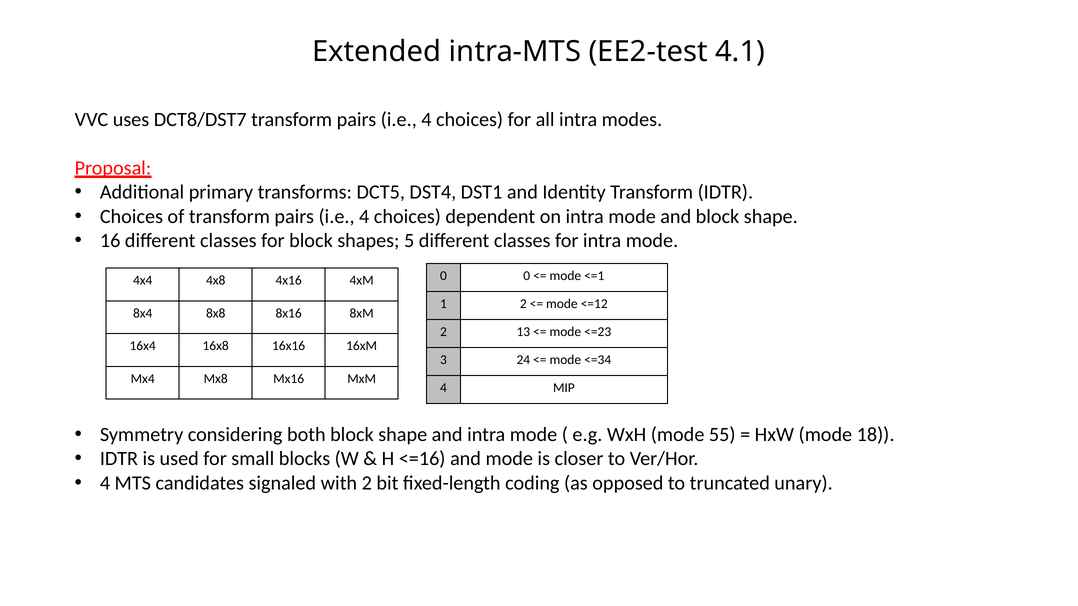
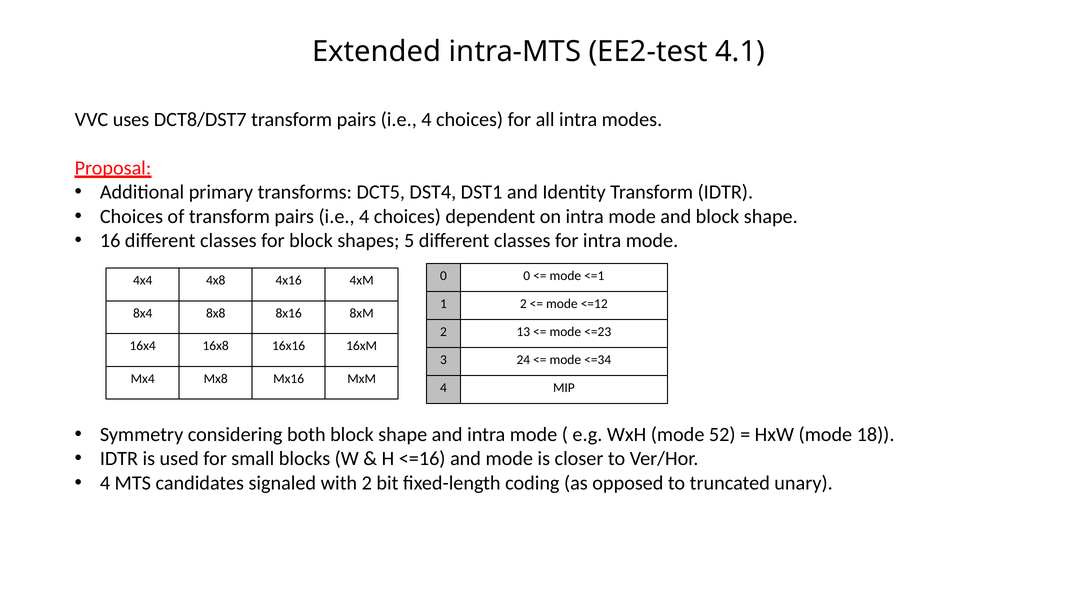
55: 55 -> 52
